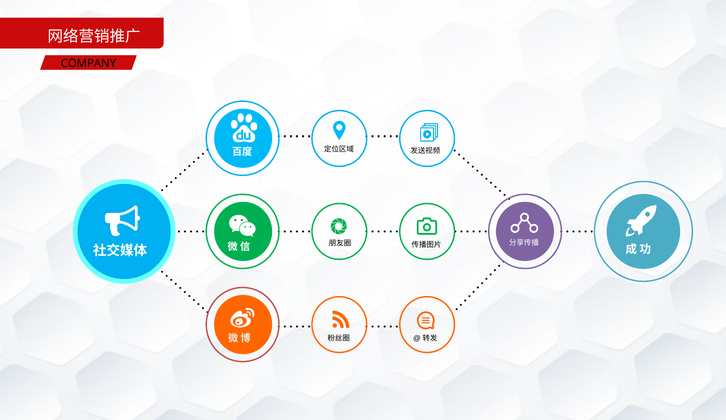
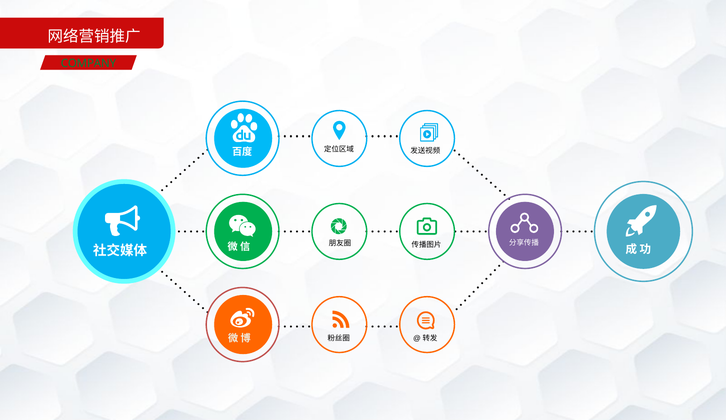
COMPANY colour: black -> green
